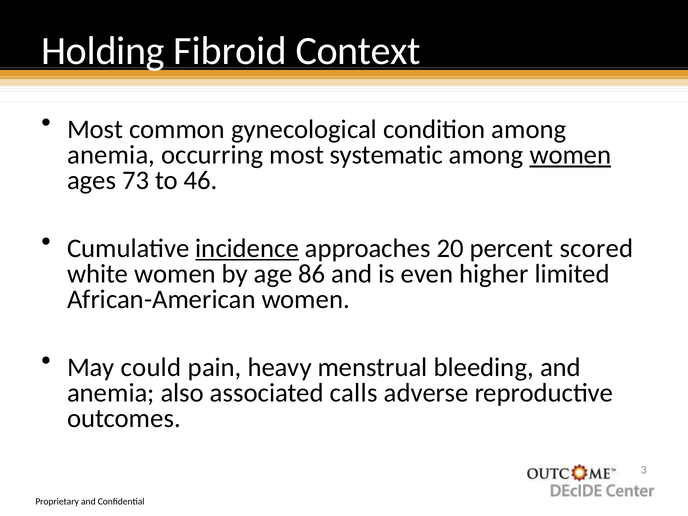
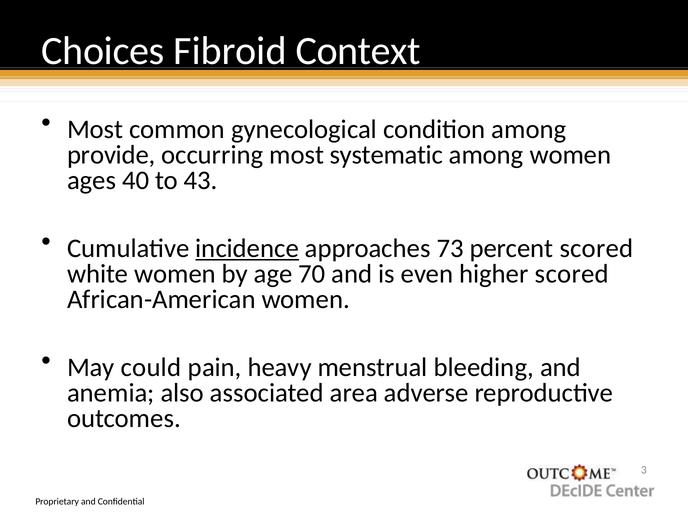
Holding: Holding -> Choices
anemia at (111, 155): anemia -> provide
women at (570, 155) underline: present -> none
73: 73 -> 40
46: 46 -> 43
20: 20 -> 73
86: 86 -> 70
higher limited: limited -> scored
calls: calls -> area
